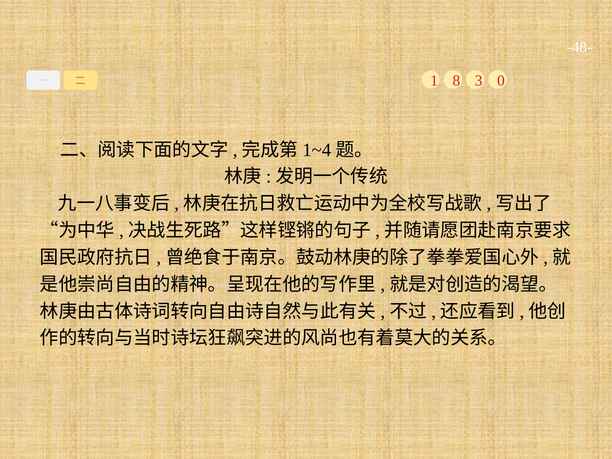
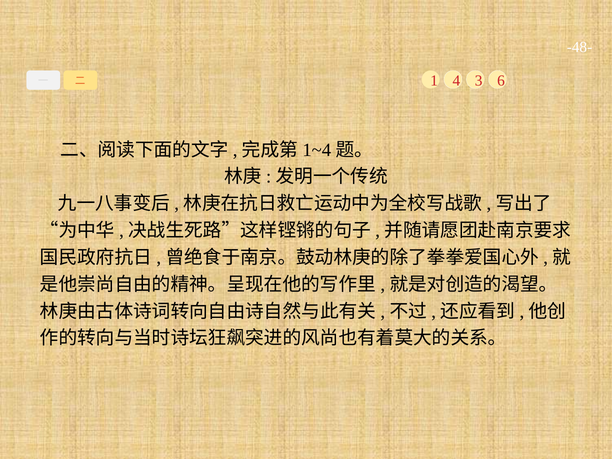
8: 8 -> 4
0: 0 -> 6
